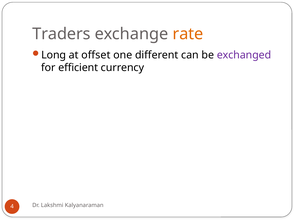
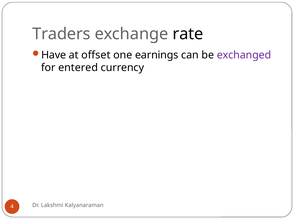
rate colour: orange -> black
Long: Long -> Have
different: different -> earnings
efficient: efficient -> entered
